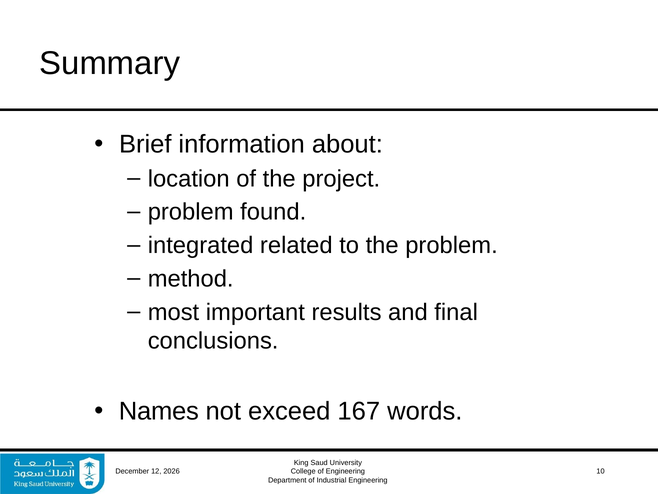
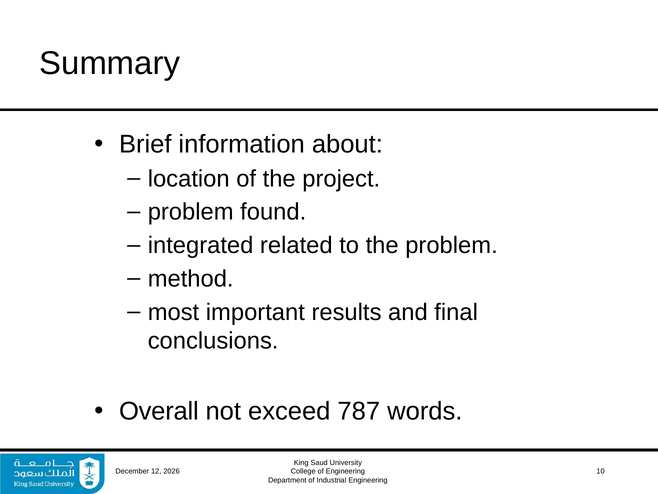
Names: Names -> Overall
167: 167 -> 787
